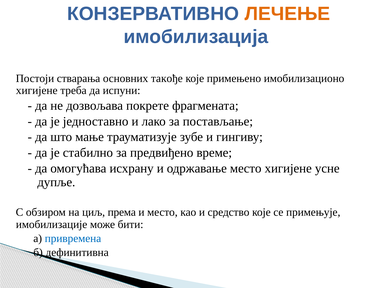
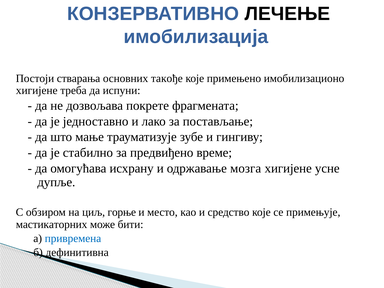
ЛЕЧЕЊЕ colour: orange -> black
одржавање место: место -> мозга
према: према -> горње
имобилизације: имобилизације -> мастикаторних
